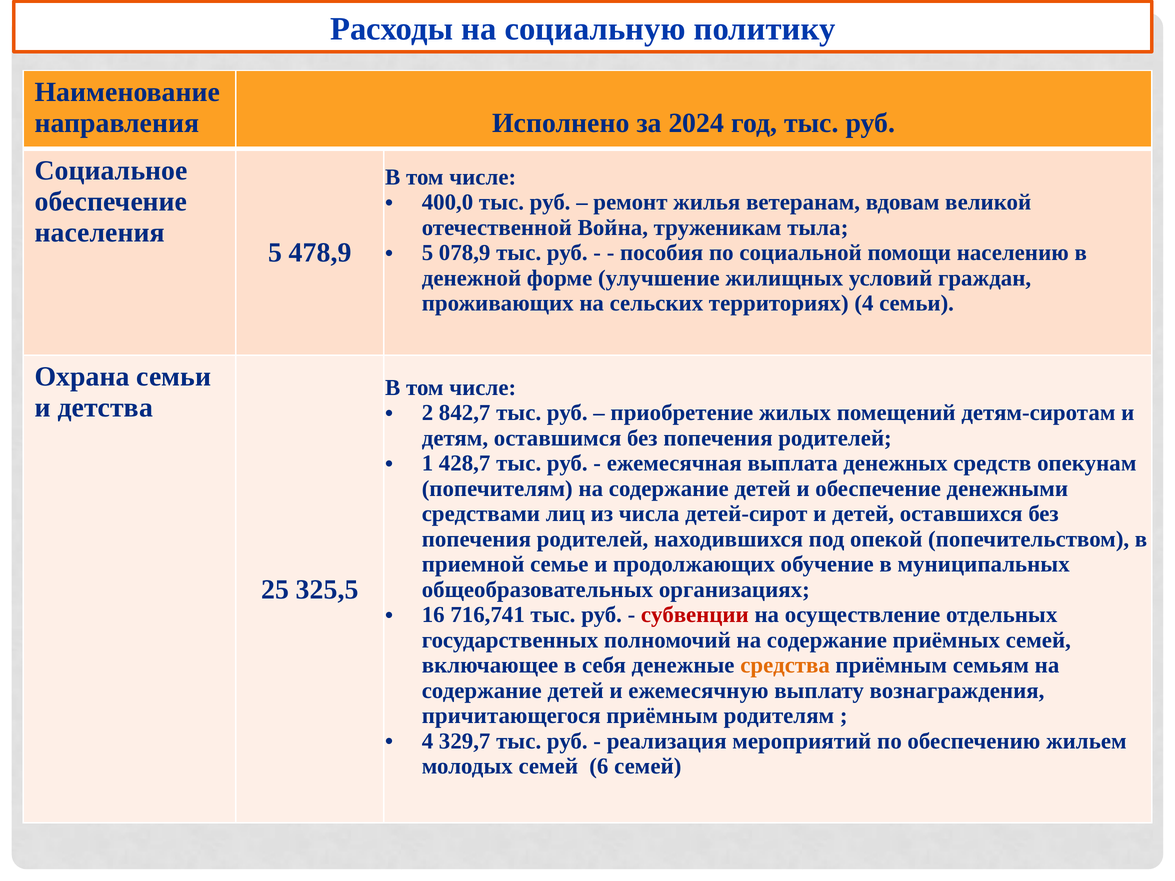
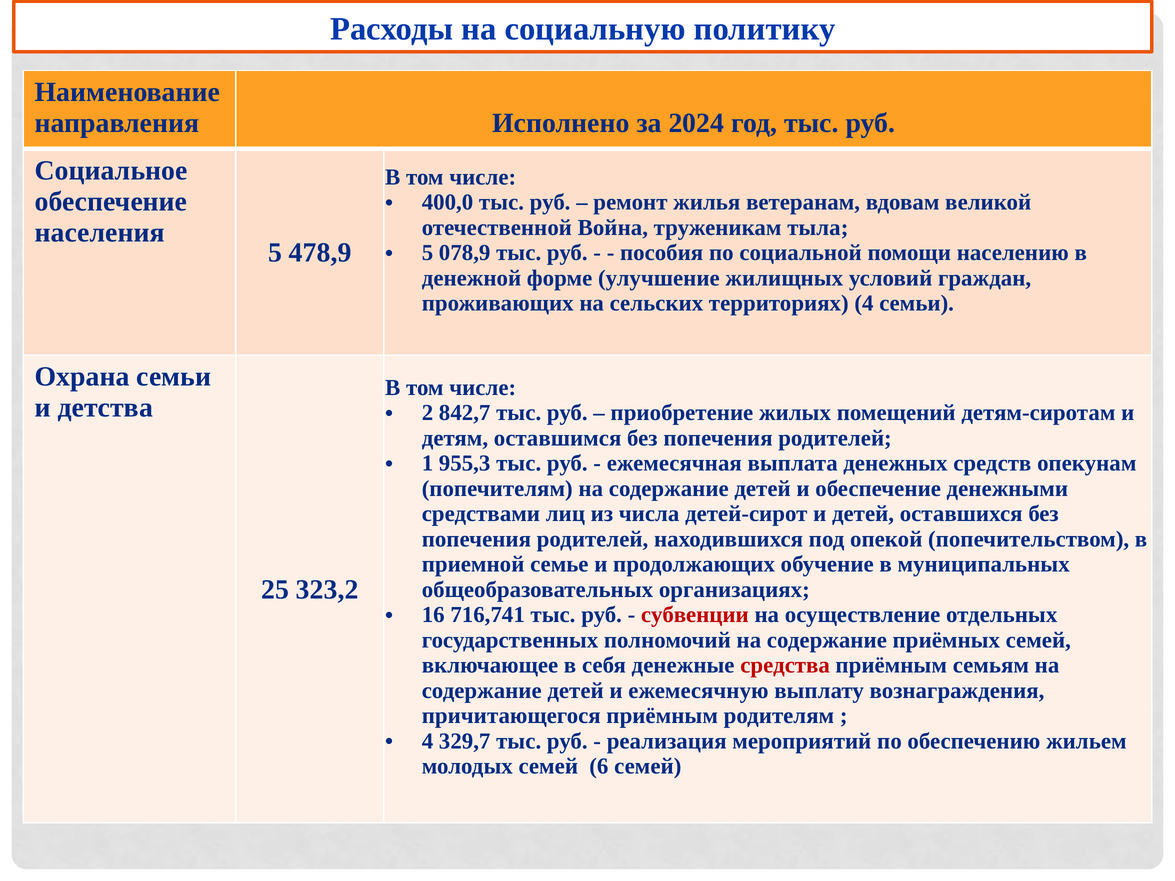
428,7: 428,7 -> 955,3
325,5: 325,5 -> 323,2
средства colour: orange -> red
